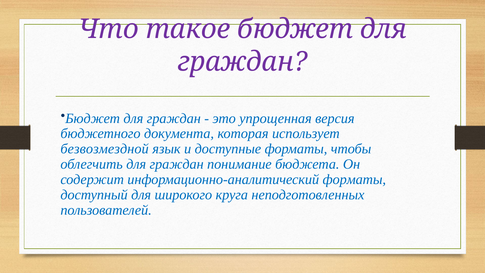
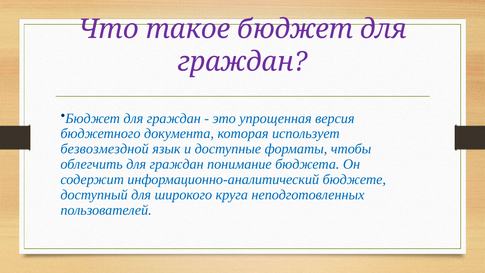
информационно-аналитический форматы: форматы -> бюджете
